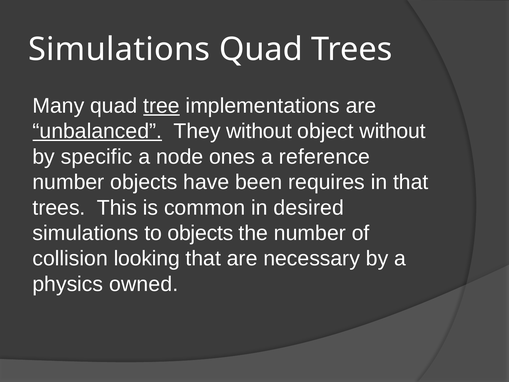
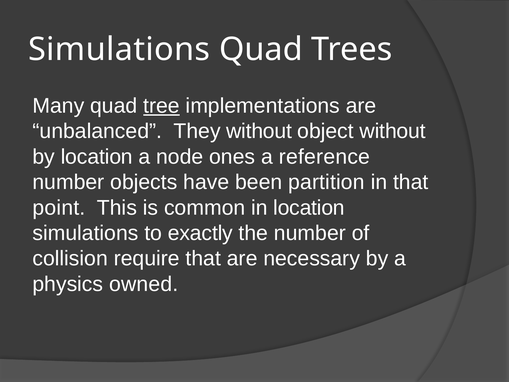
unbalanced underline: present -> none
by specific: specific -> location
requires: requires -> partition
trees at (59, 208): trees -> point
in desired: desired -> location
to objects: objects -> exactly
looking: looking -> require
